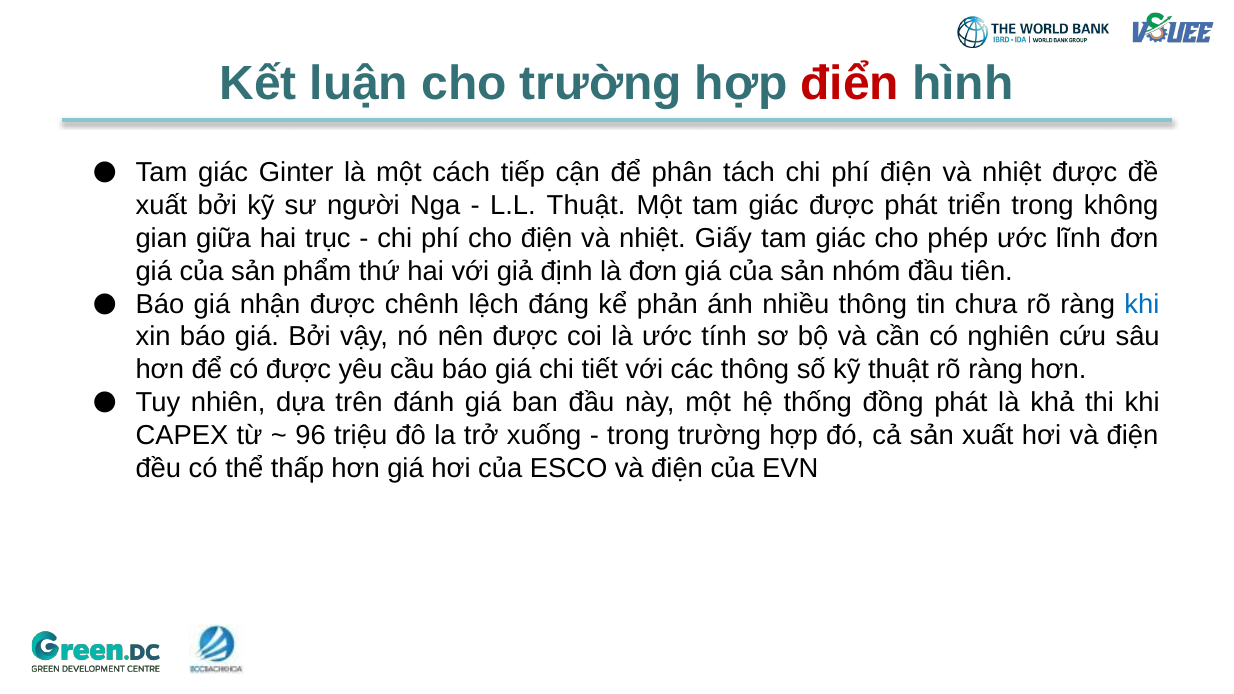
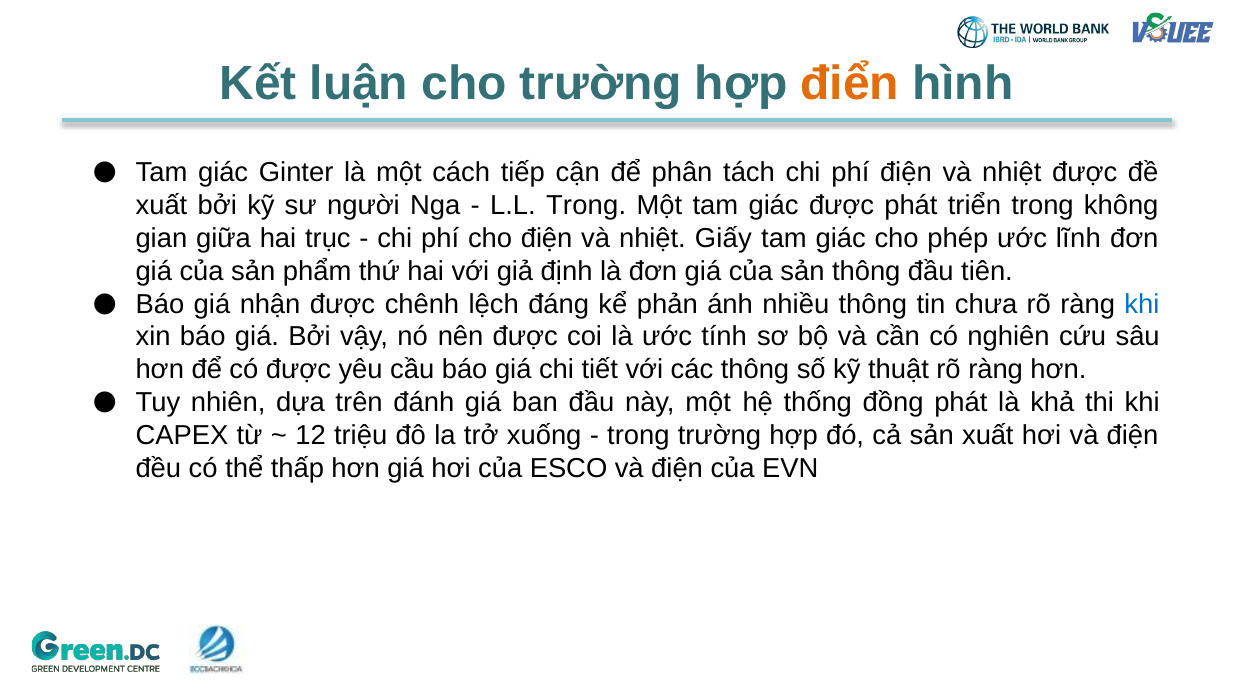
điển colour: red -> orange
L.L Thuật: Thuật -> Trong
sản nhóm: nhóm -> thông
96: 96 -> 12
